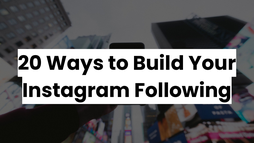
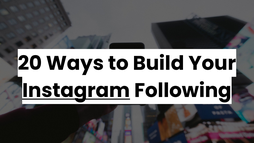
Instagram underline: none -> present
